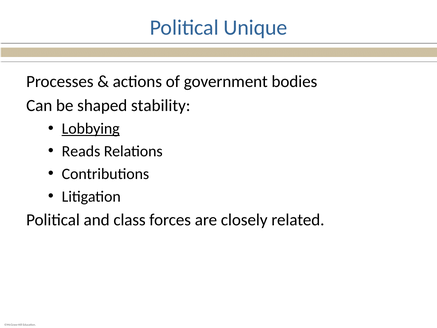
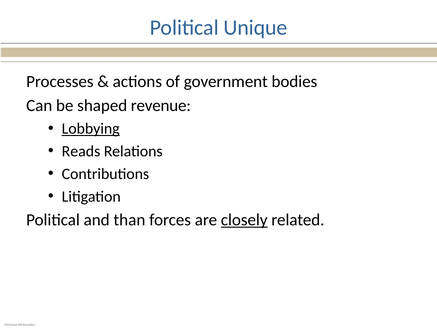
stability: stability -> revenue
class: class -> than
closely underline: none -> present
